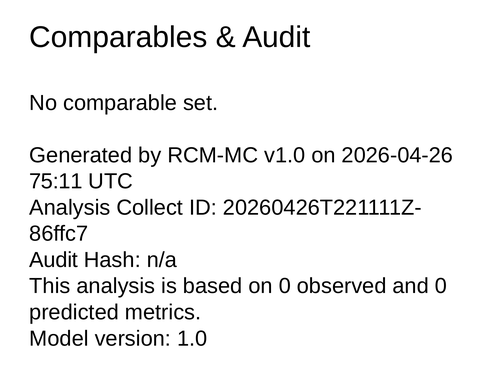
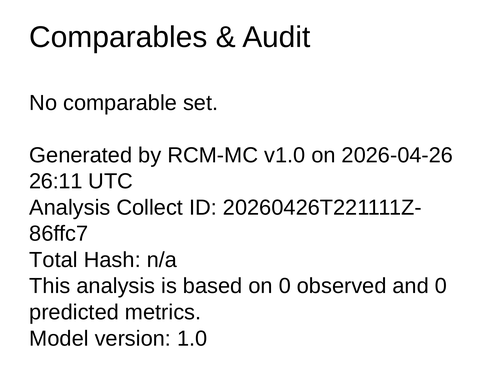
75:11: 75:11 -> 26:11
Audit at (54, 260): Audit -> Total
